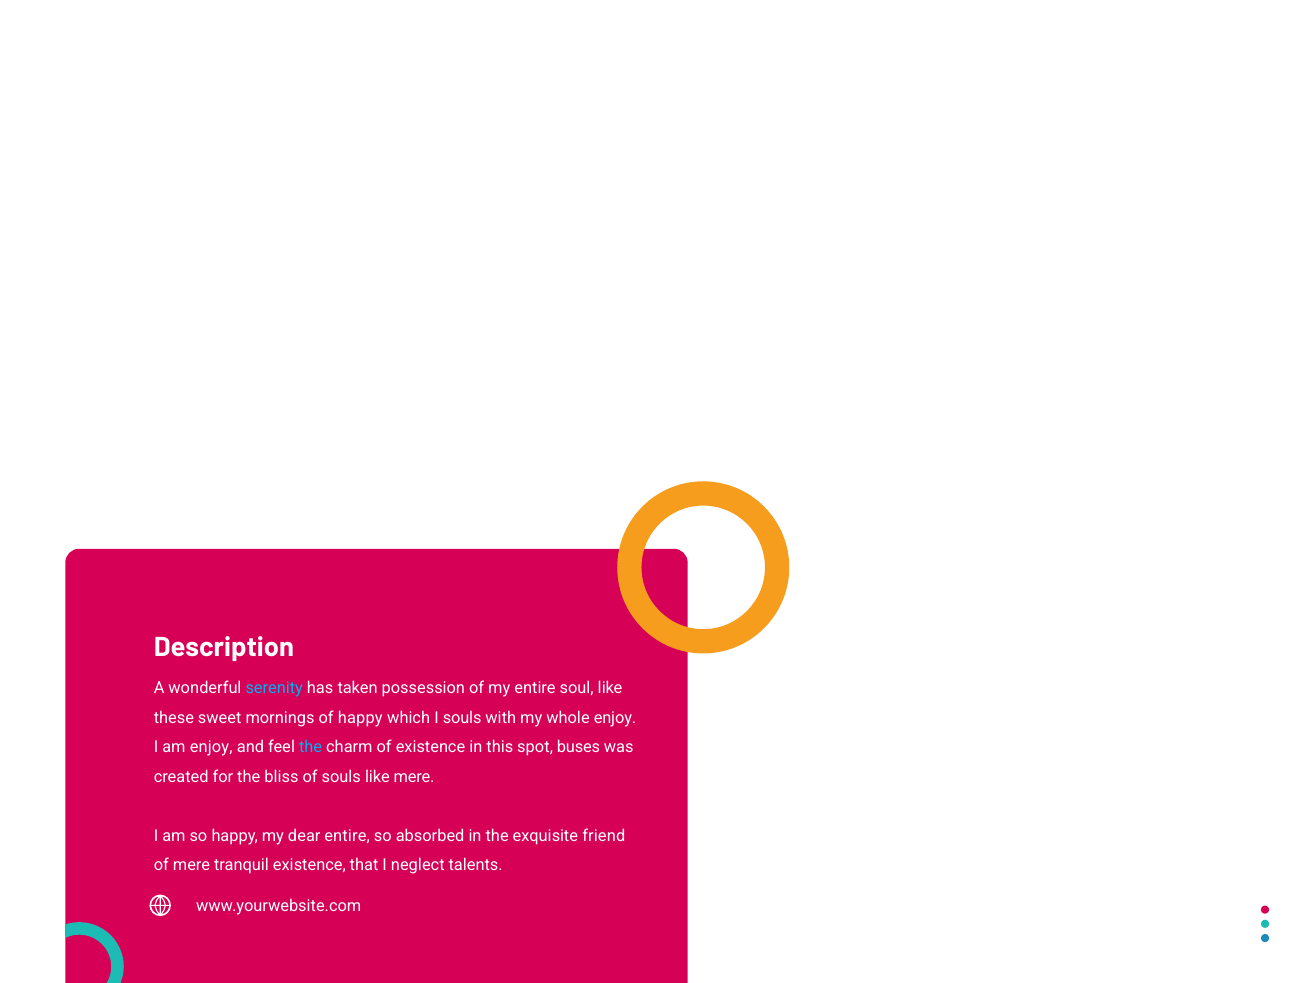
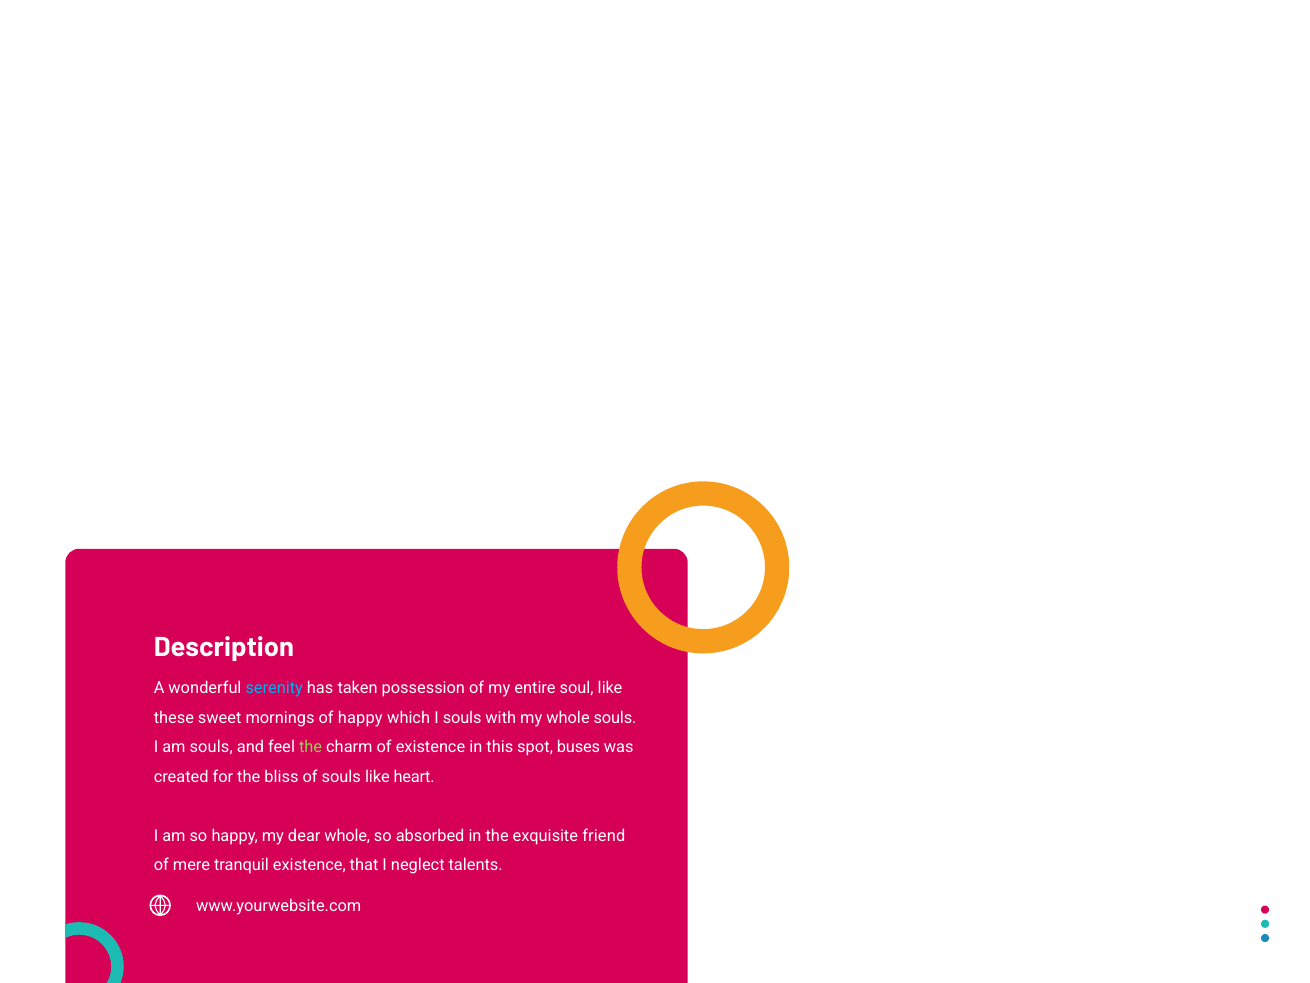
whole enjoy: enjoy -> souls
am enjoy: enjoy -> souls
the at (311, 747) colour: light blue -> light green
like mere: mere -> heart
dear entire: entire -> whole
